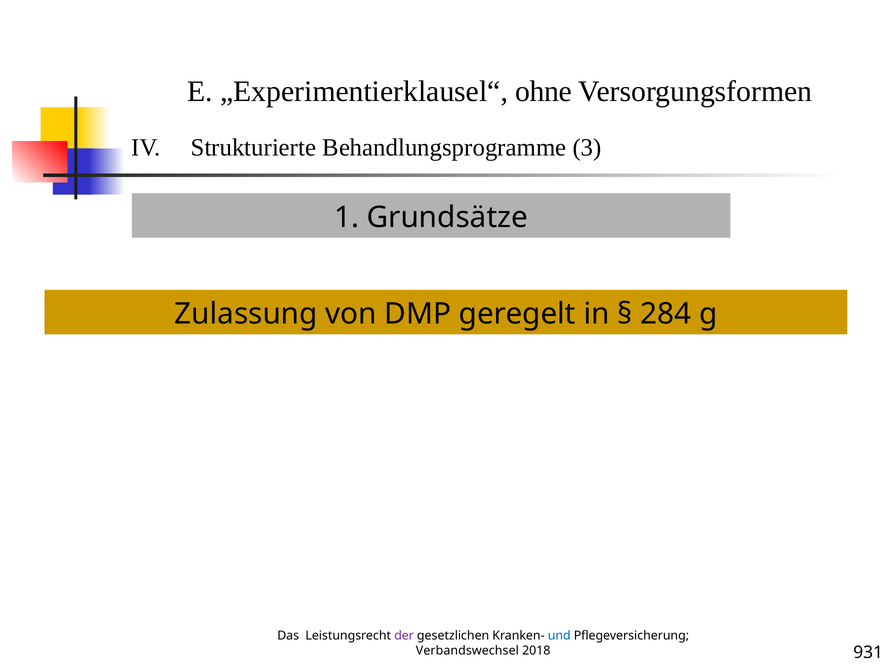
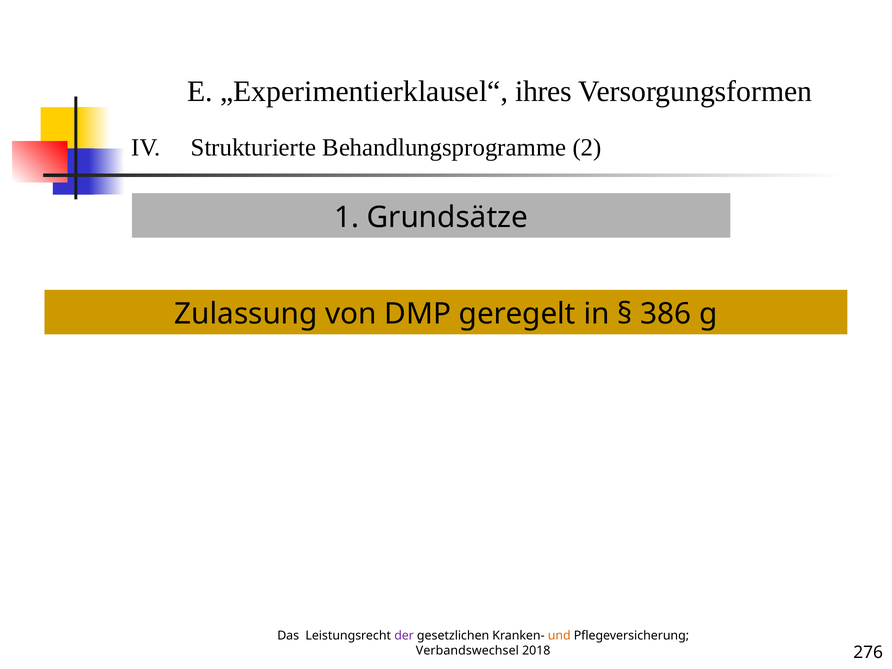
ohne: ohne -> ihres
3: 3 -> 2
284: 284 -> 386
und colour: blue -> orange
931: 931 -> 276
